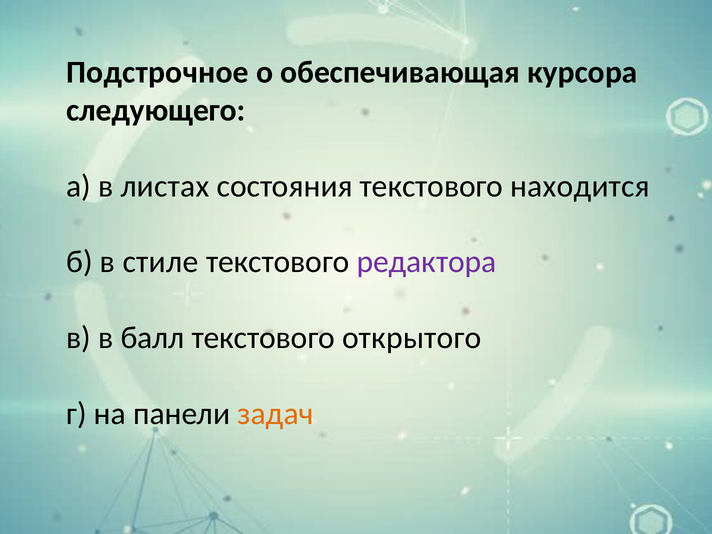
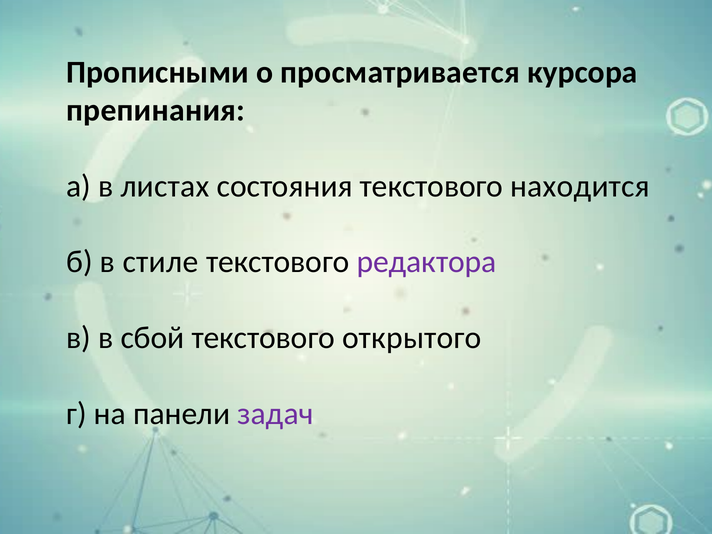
Подстрочное: Подстрочное -> Прописными
обеспечивающая: обеспечивающая -> просматривается
следующего: следующего -> препинания
балл: балл -> сбой
задач colour: orange -> purple
